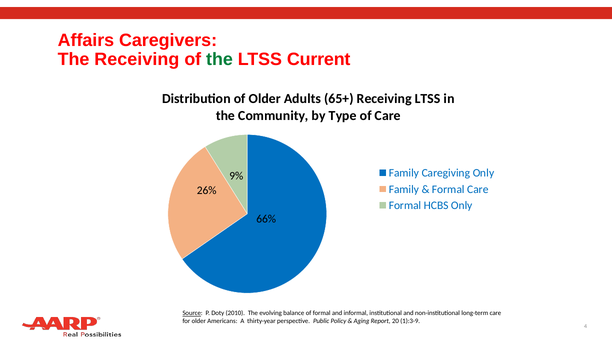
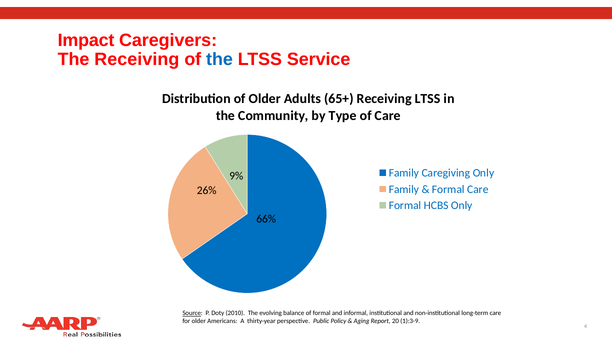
Affairs: Affairs -> Impact
the at (219, 60) colour: green -> blue
Current: Current -> Service
